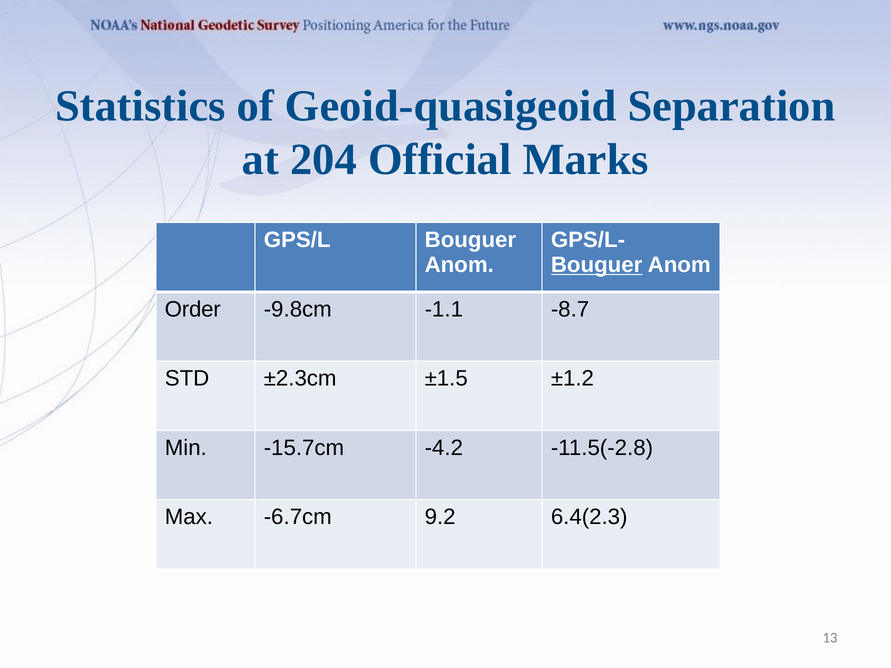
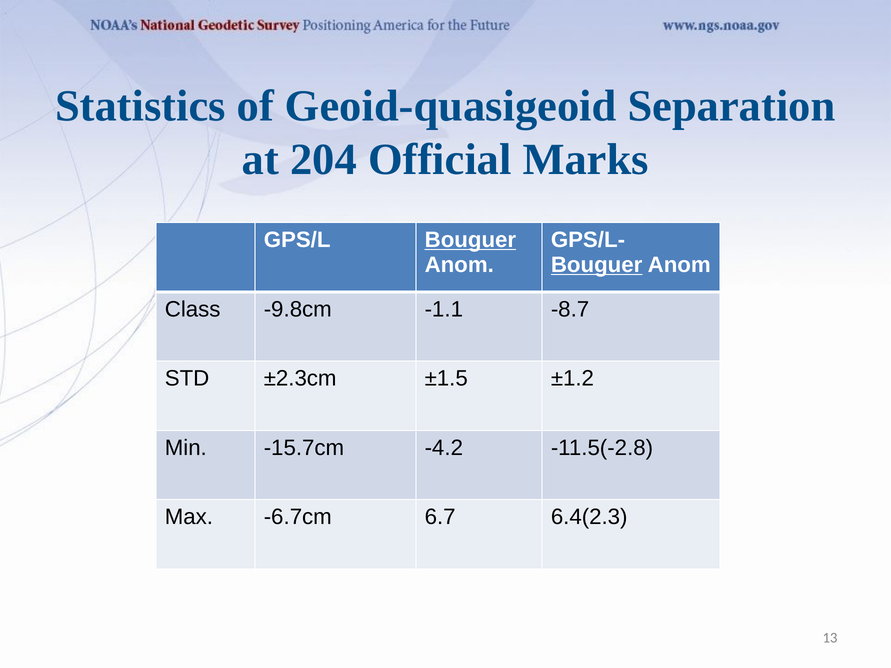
Bouguer at (470, 240) underline: none -> present
Order: Order -> Class
9.2: 9.2 -> 6.7
